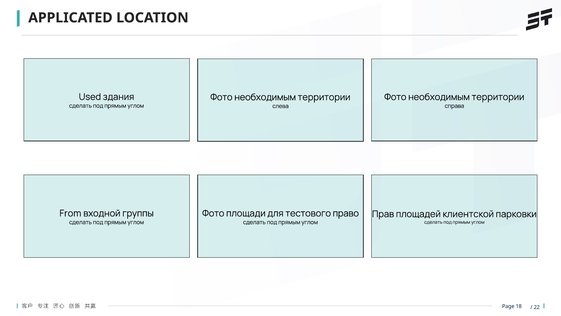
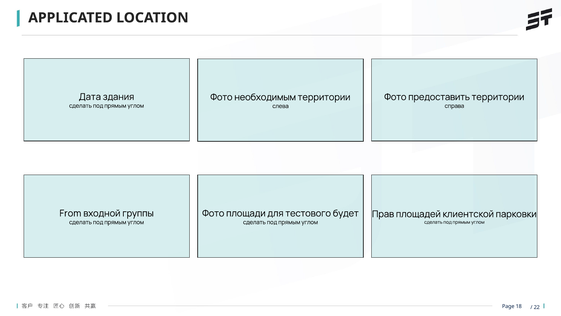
Used: Used -> Дата
необходимым at (439, 97): необходимым -> предоставить
право: право -> будет
